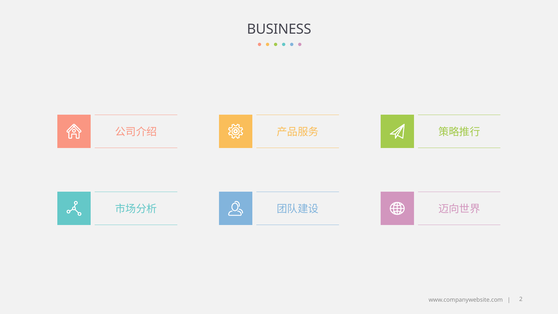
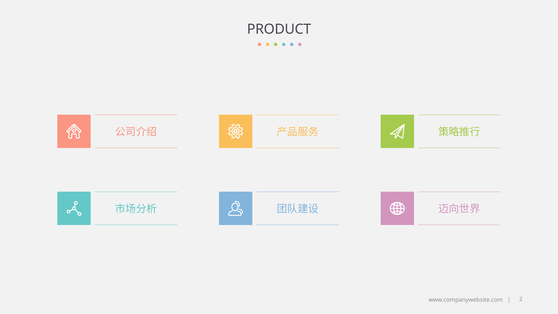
BUSINESS: BUSINESS -> PRODUCT
